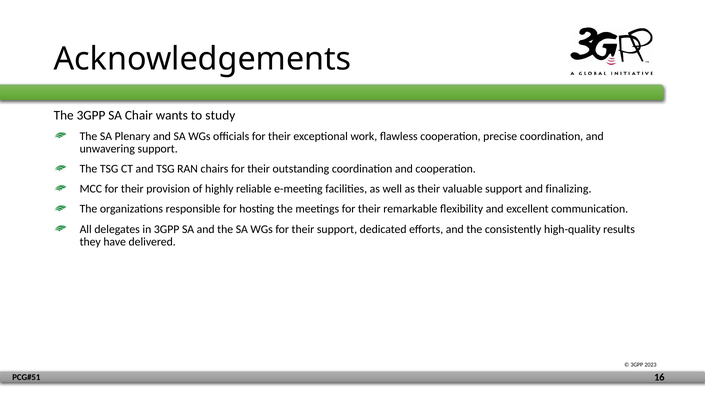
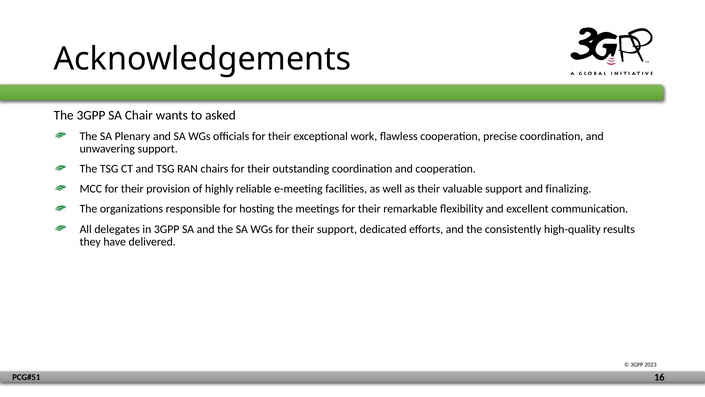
study: study -> asked
